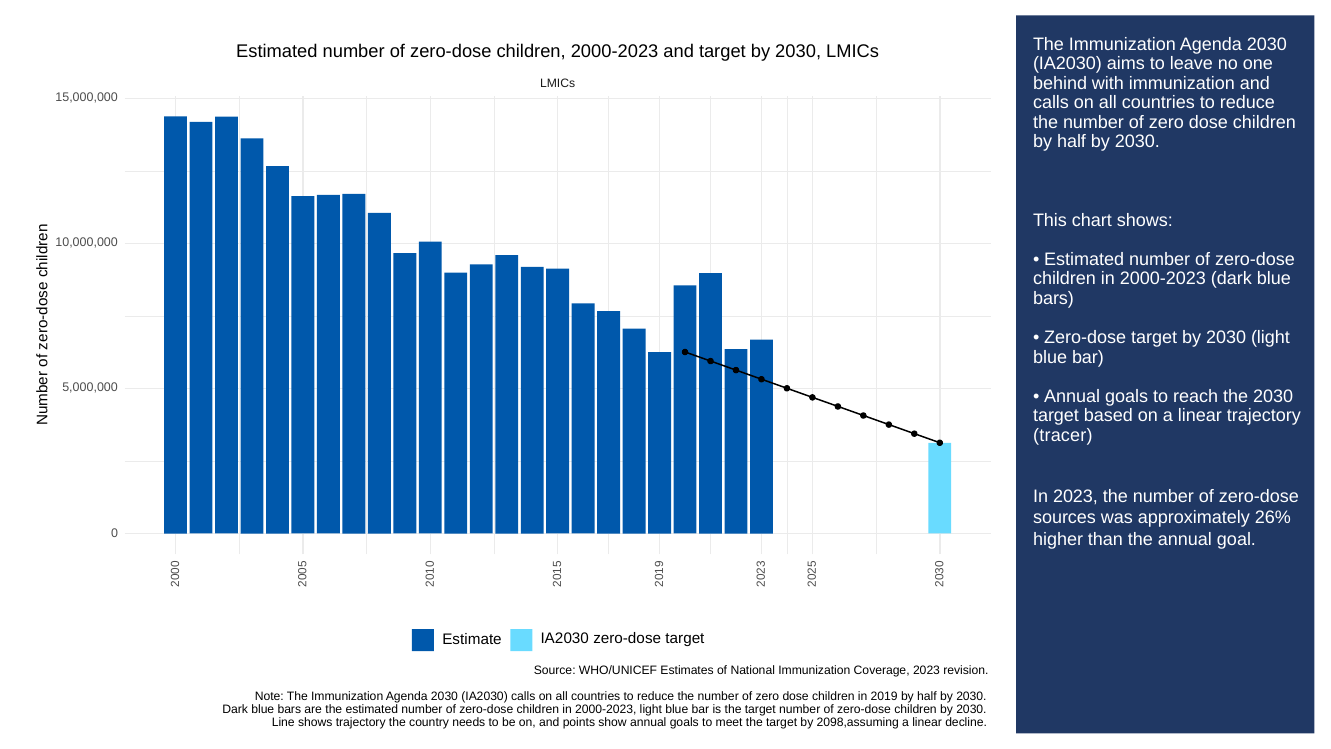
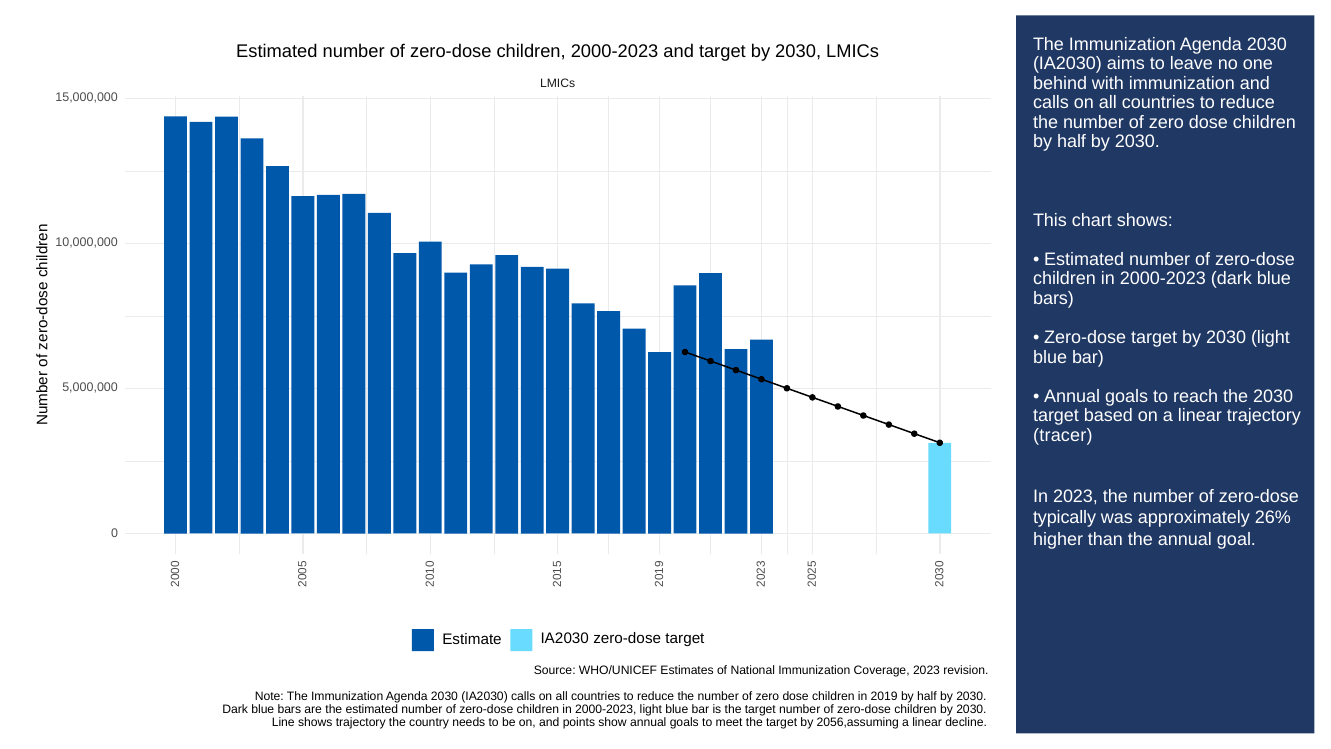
sources: sources -> typically
2098,assuming: 2098,assuming -> 2056,assuming
